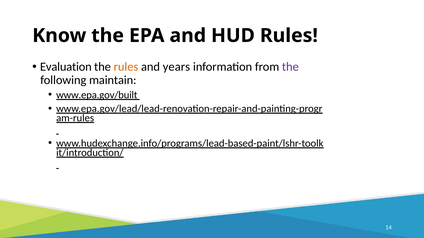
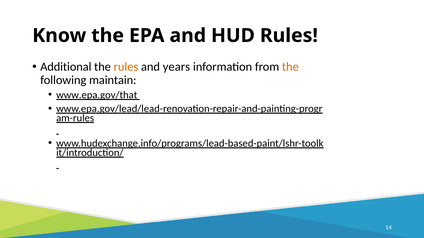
Evaluation: Evaluation -> Additional
the at (290, 67) colour: purple -> orange
www.epa.gov/built: www.epa.gov/built -> www.epa.gov/that
